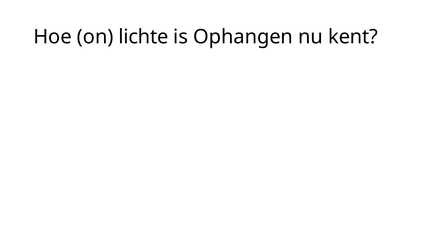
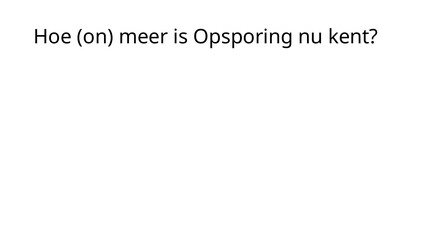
lichte: lichte -> meer
Ophangen: Ophangen -> Opsporing
